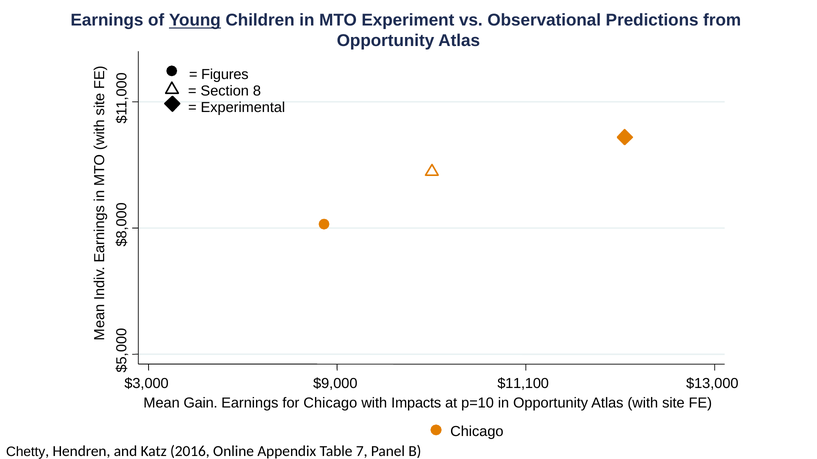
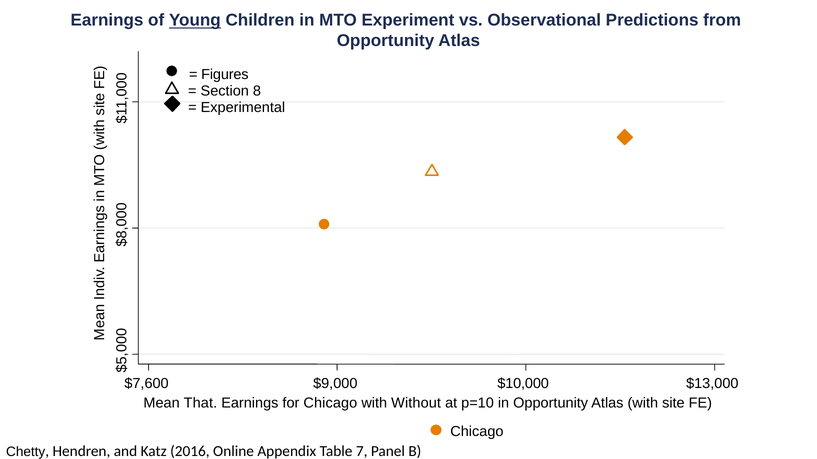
$3,000: $3,000 -> $7,600
$11,100: $11,100 -> $10,000
Gain: Gain -> That
Impacts: Impacts -> Without
